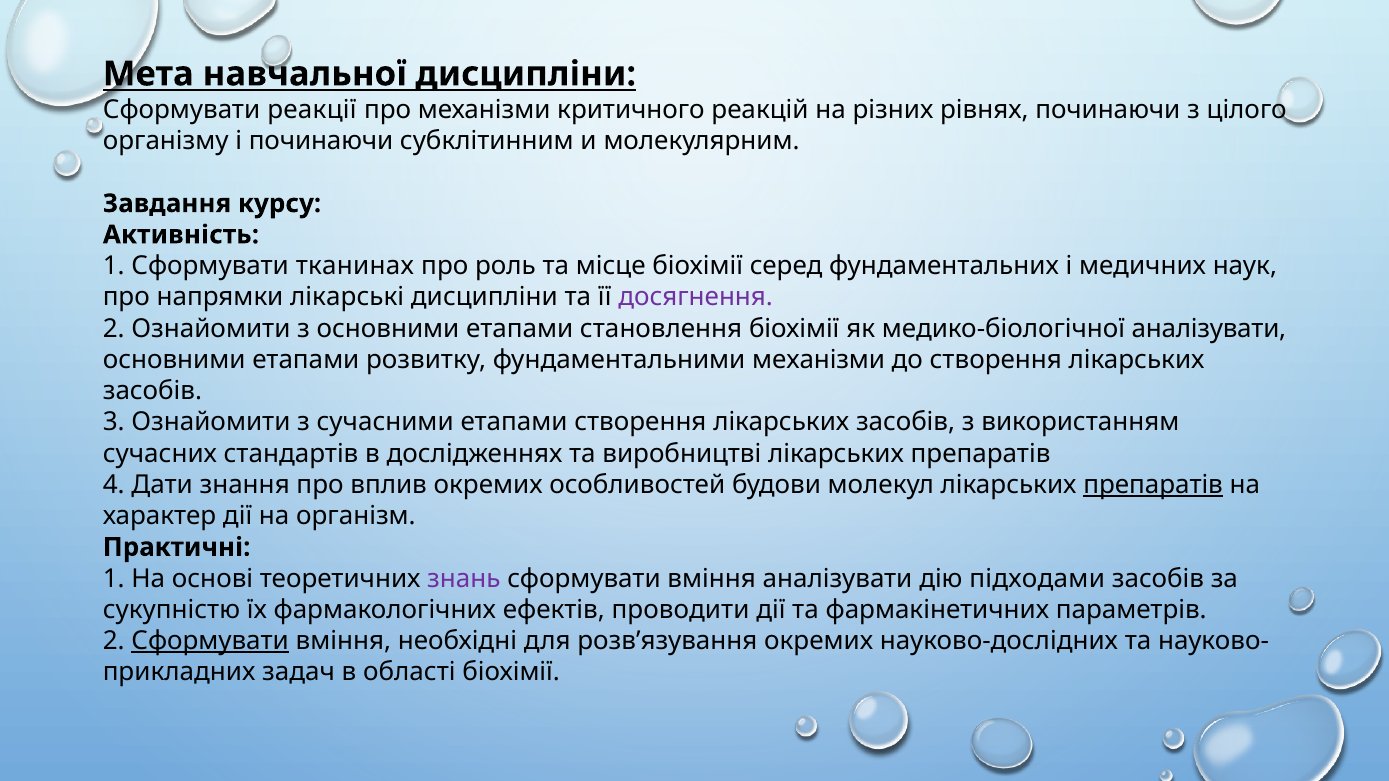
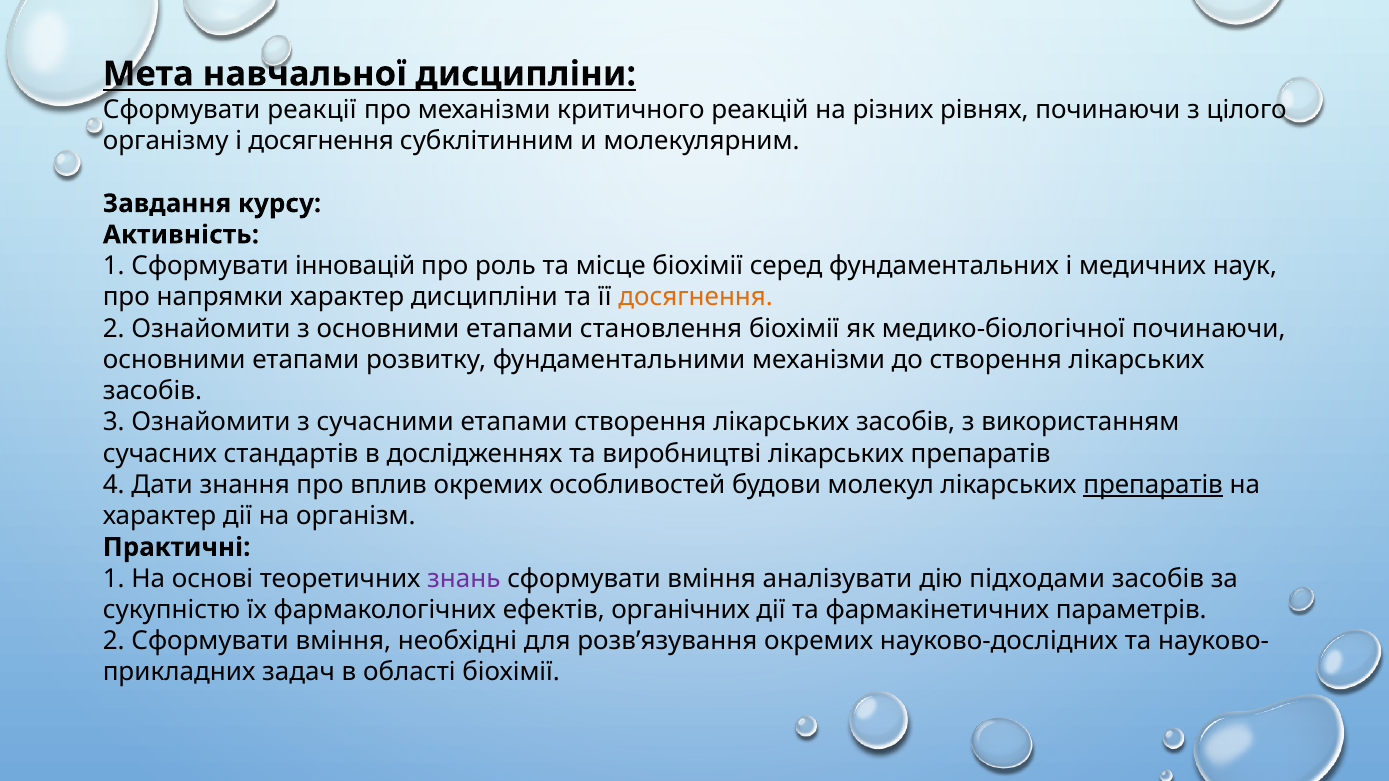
і починаючи: починаючи -> досягнення
тканинах: тканинах -> інновацій
напрямки лікарські: лікарські -> характер
досягнення at (696, 297) colour: purple -> orange
медико-біологічної аналізувати: аналізувати -> починаючи
проводити: проводити -> органічних
Сформувати at (210, 641) underline: present -> none
